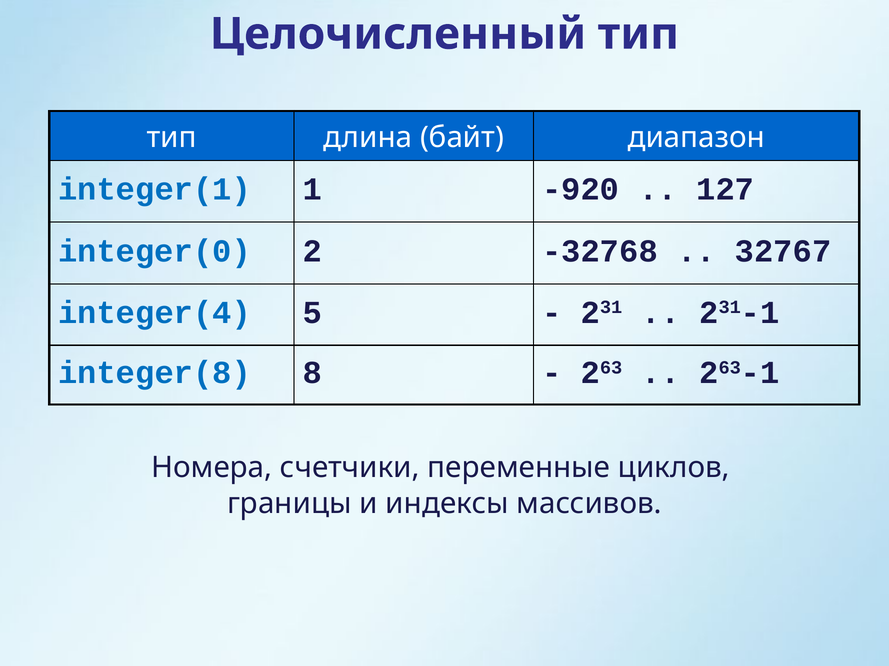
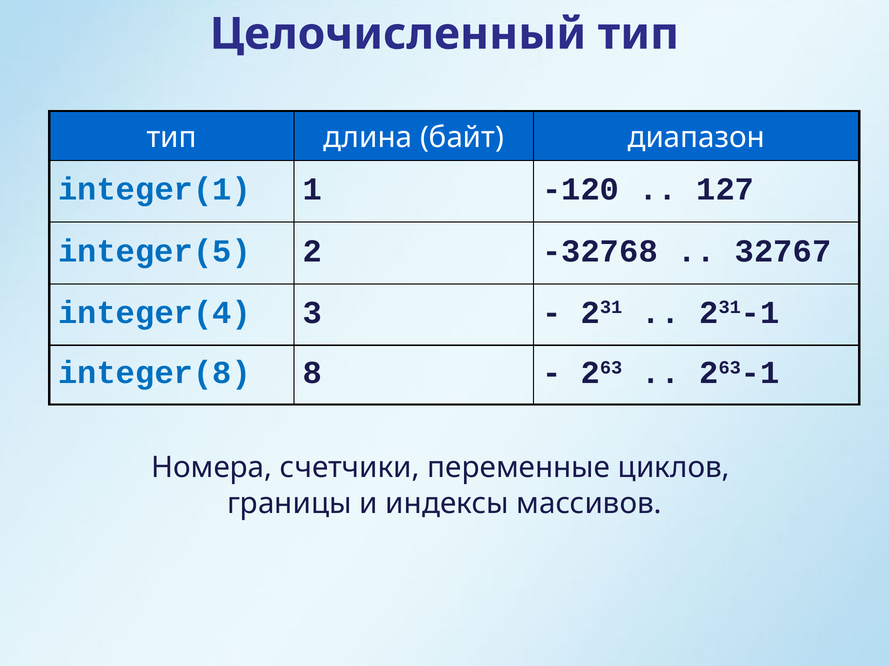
-920: -920 -> -120
integer(0: integer(0 -> integer(5
5: 5 -> 3
